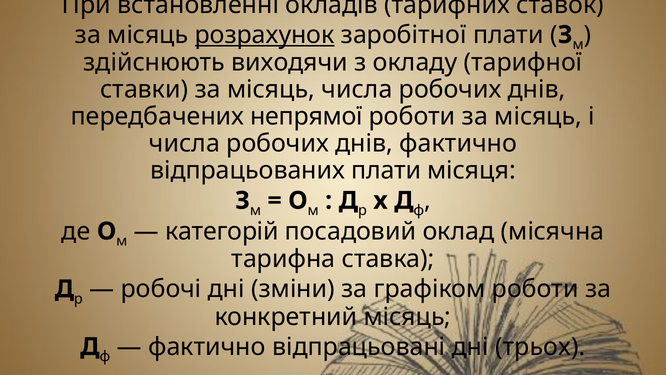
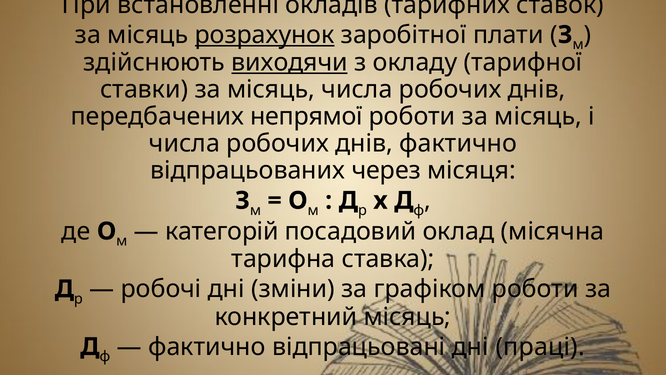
виходячи underline: none -> present
відпрацьованих плати: плати -> через
трьох: трьох -> праці
